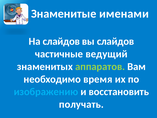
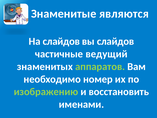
именами: именами -> являются
время: время -> номер
изображению colour: light blue -> light green
получать: получать -> именами
